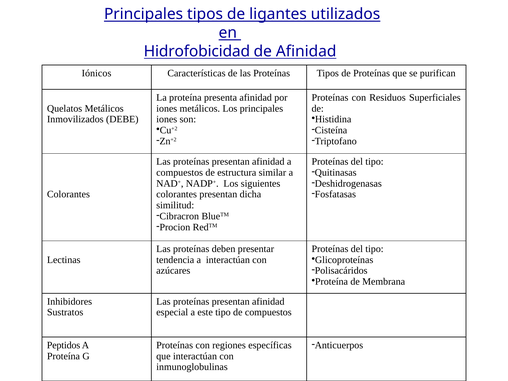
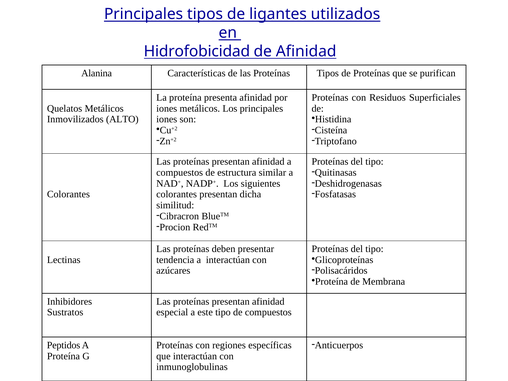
Iónicos: Iónicos -> Alanina
DEBE: DEBE -> ALTO
